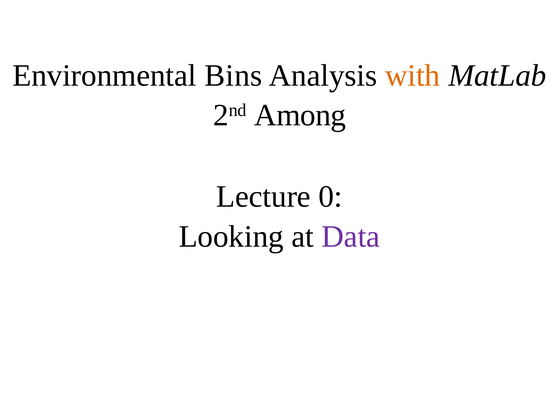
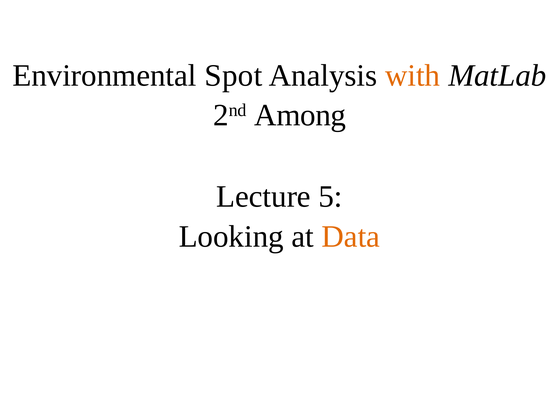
Bins: Bins -> Spot
0: 0 -> 5
Data colour: purple -> orange
